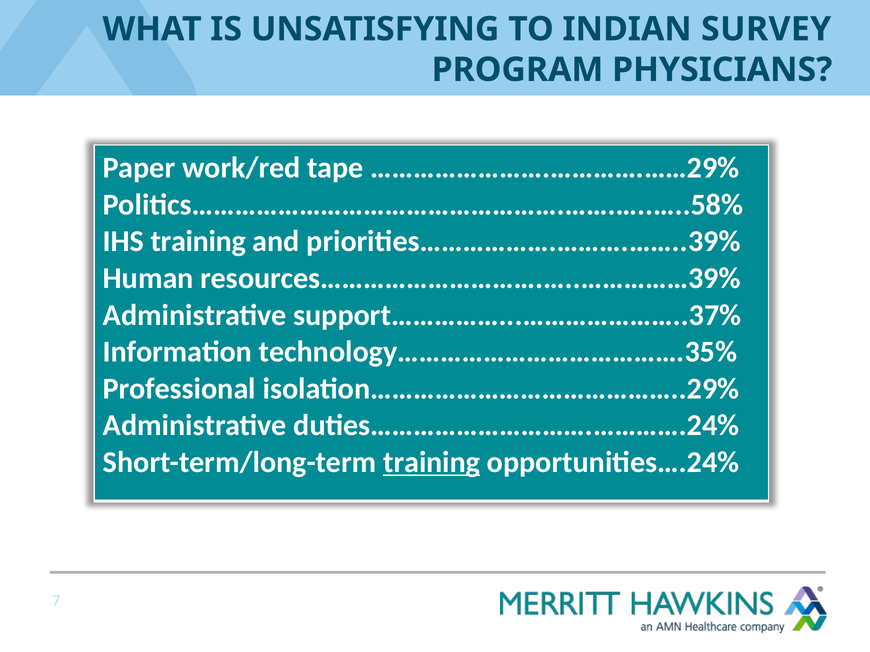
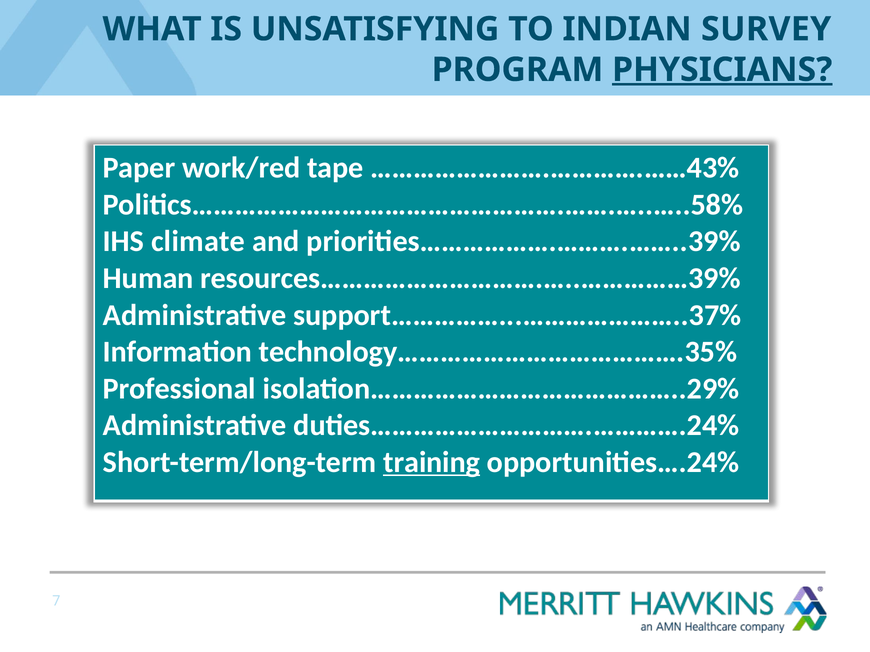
PHYSICIANS underline: none -> present
…………………….………….……29%: …………………….………….……29% -> …………………….………….……43%
IHS training: training -> climate
